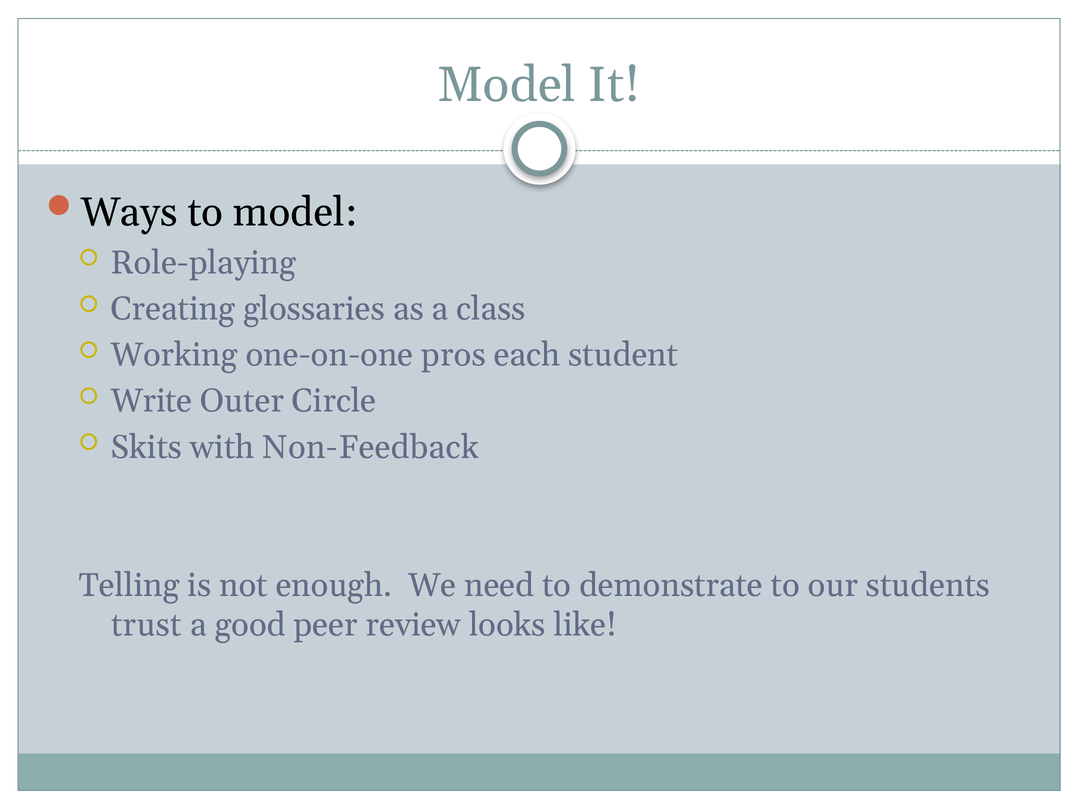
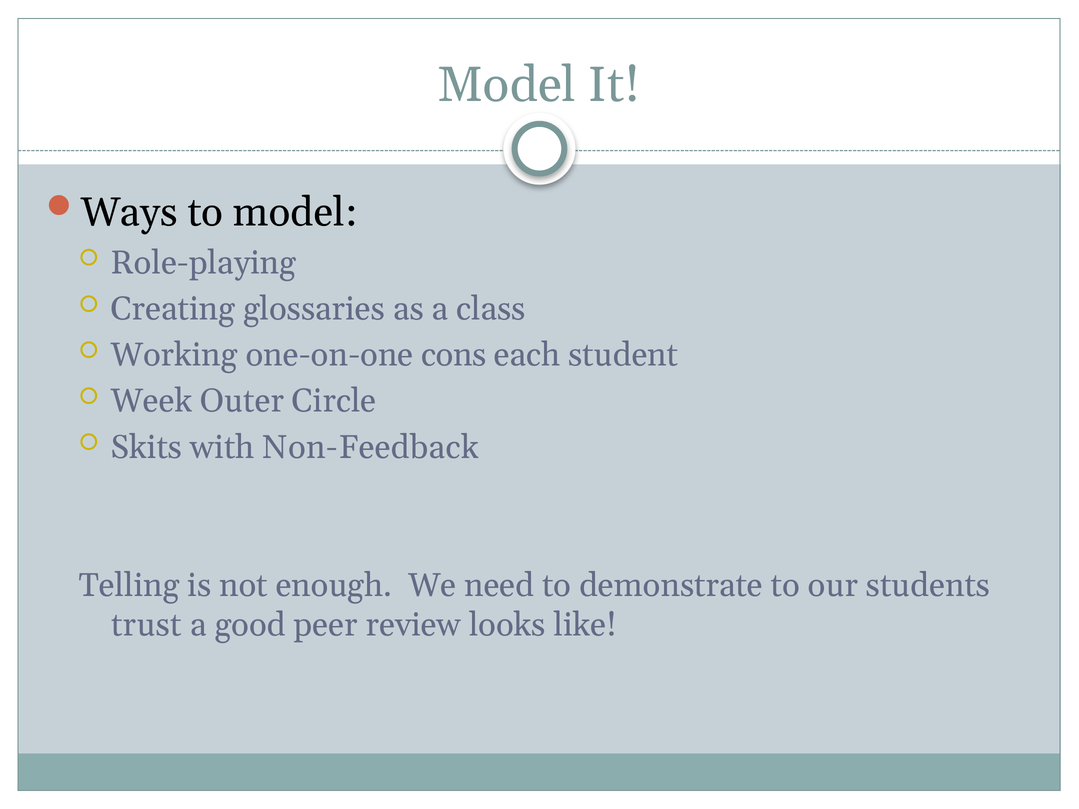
pros: pros -> cons
Write: Write -> Week
